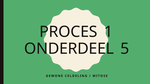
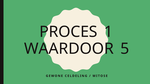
ONDERDEEL: ONDERDEEL -> WAARDOOR
